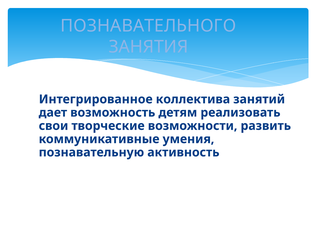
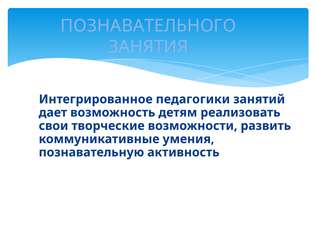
коллектива: коллектива -> педагогики
